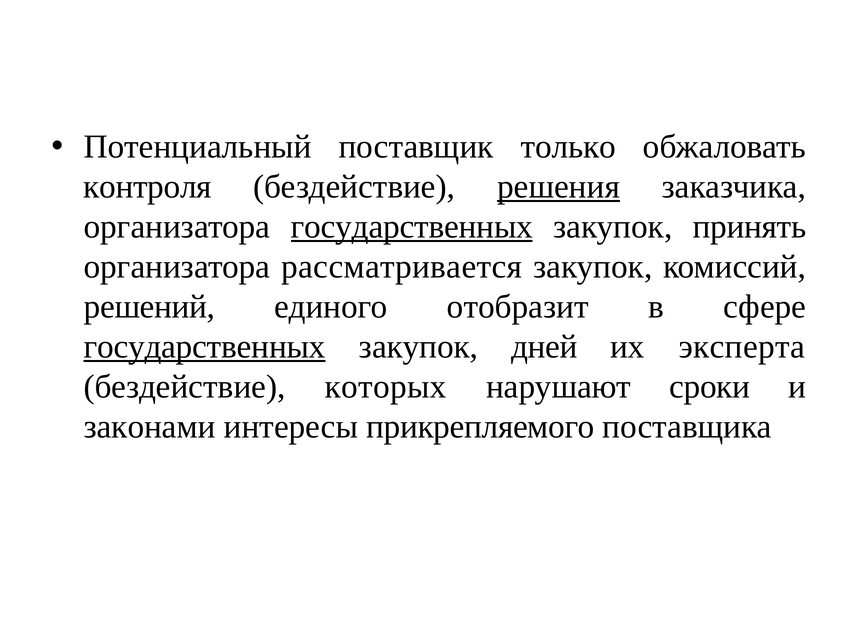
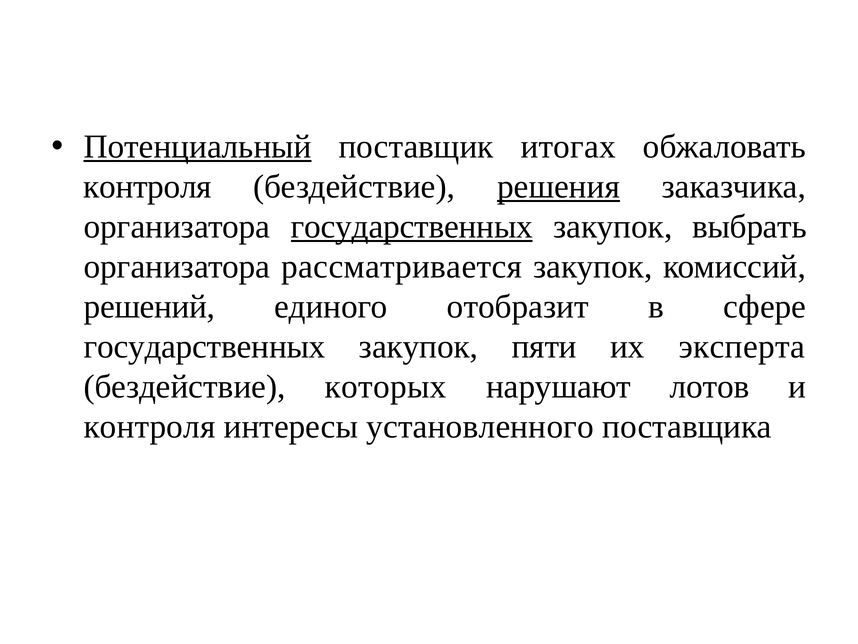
Потенциальный underline: none -> present
только: только -> итогах
принять: принять -> выбрать
государственных at (205, 347) underline: present -> none
дней: дней -> пяти
сроки: сроки -> лотов
законами at (150, 426): законами -> контроля
прикрепляемого: прикрепляемого -> установленного
